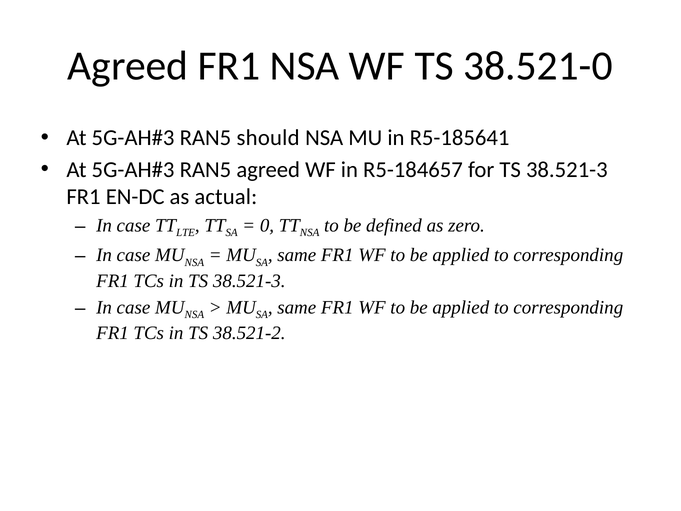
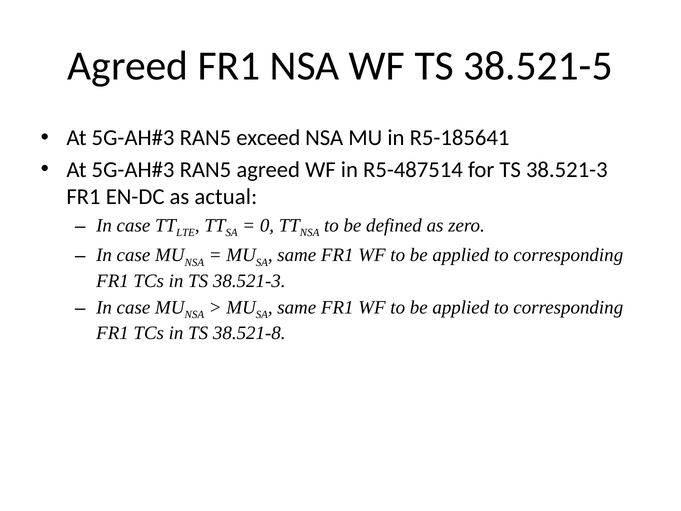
38.521-0: 38.521-0 -> 38.521-5
should: should -> exceed
R5-184657: R5-184657 -> R5-487514
38.521-2: 38.521-2 -> 38.521-8
